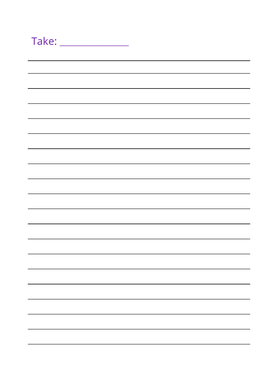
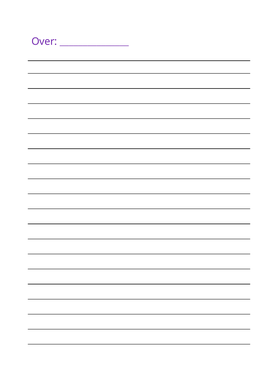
Take: Take -> Over
